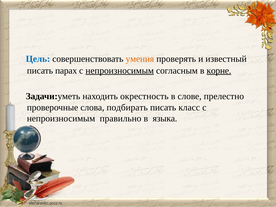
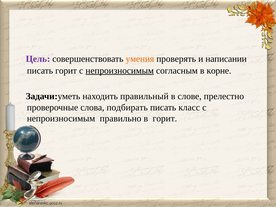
Цель colour: blue -> purple
известный: известный -> написании
писать парах: парах -> горит
корне underline: present -> none
окрестность: окрестность -> правильный
в языка: языка -> горит
